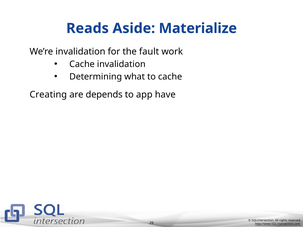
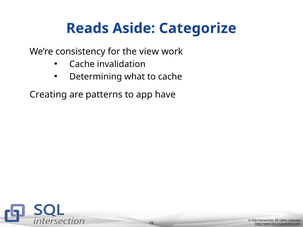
Materialize: Materialize -> Categorize
We’re invalidation: invalidation -> consistency
fault: fault -> view
depends: depends -> patterns
